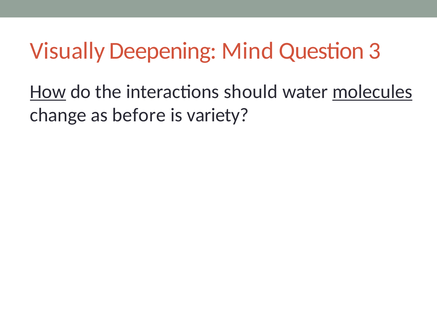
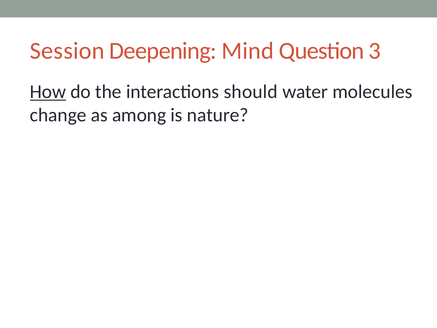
Visually: Visually -> Session
molecules underline: present -> none
before: before -> among
variety: variety -> nature
